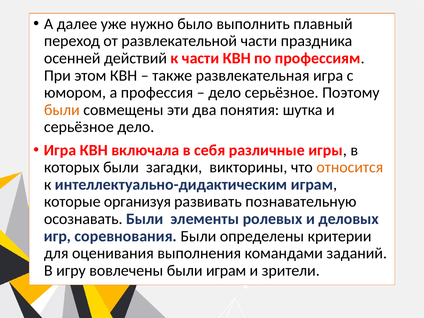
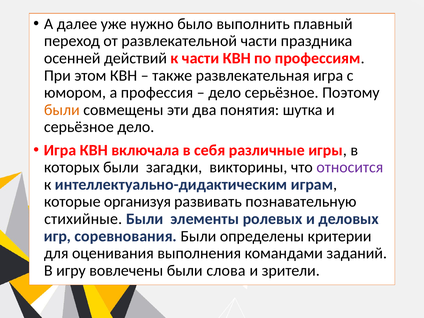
относится colour: orange -> purple
осознавать: осознавать -> стихийные
были играм: играм -> слова
